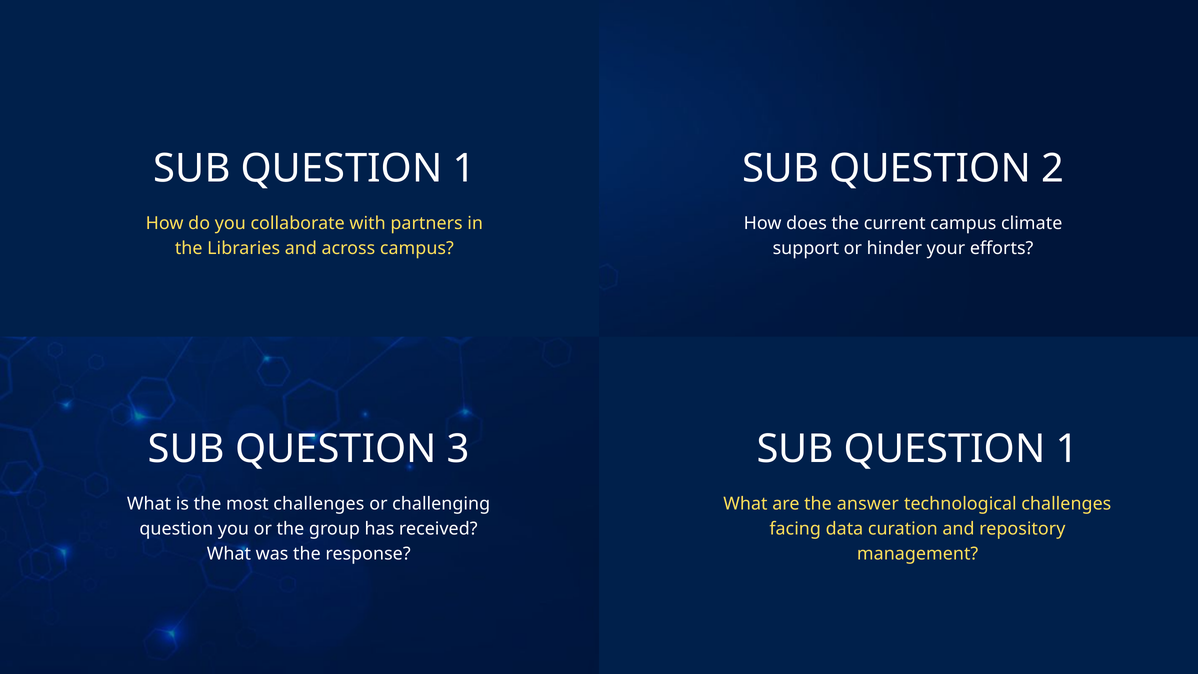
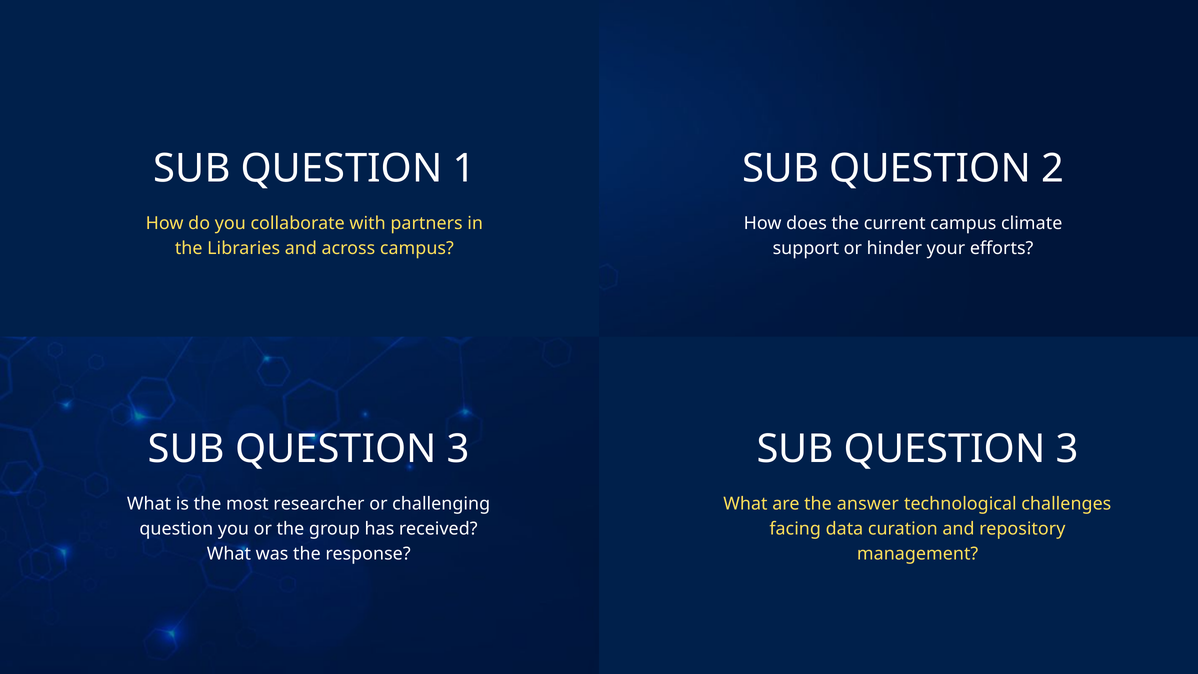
1 at (1067, 449): 1 -> 3
most challenges: challenges -> researcher
